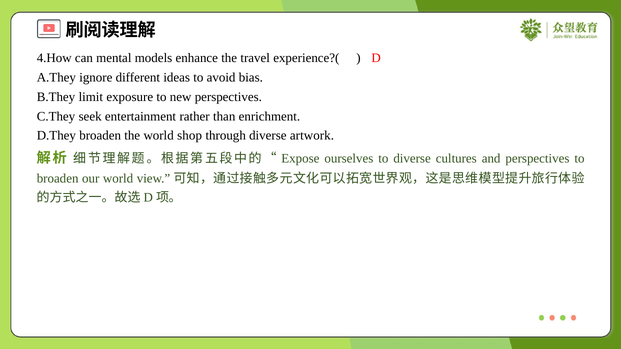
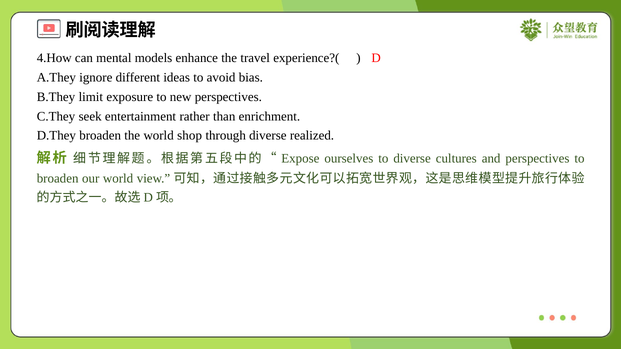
artwork: artwork -> realized
